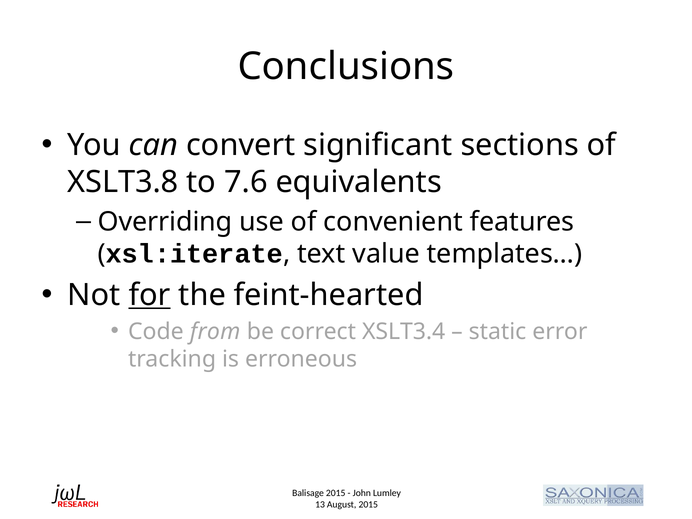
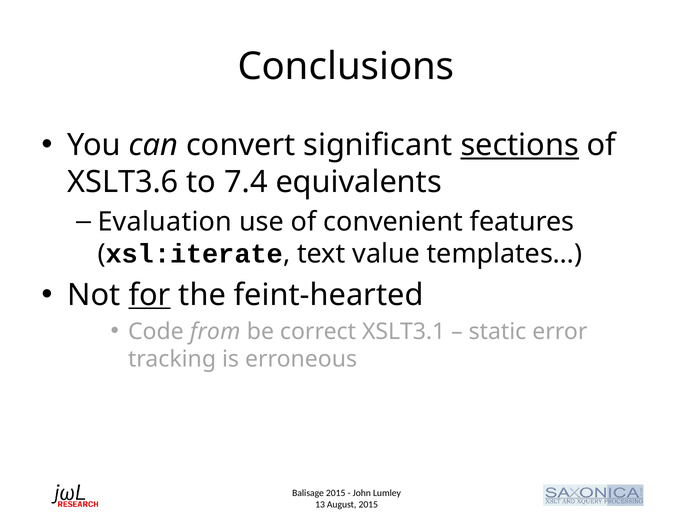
sections underline: none -> present
XSLT3.8: XSLT3.8 -> XSLT3.6
7.6: 7.6 -> 7.4
Overriding: Overriding -> Evaluation
XSLT3.4: XSLT3.4 -> XSLT3.1
